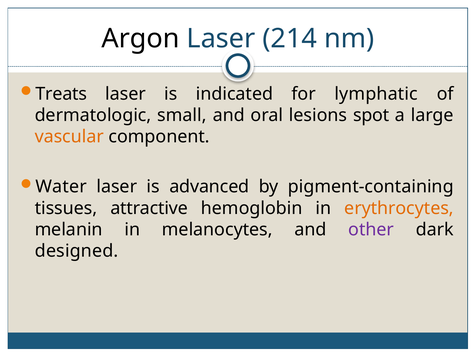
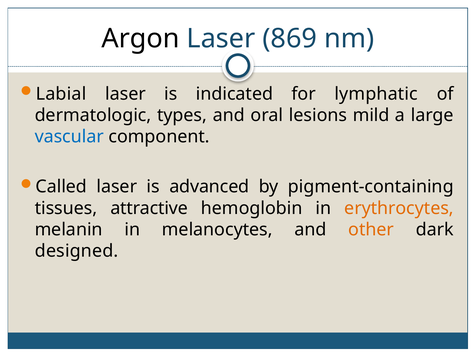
214: 214 -> 869
Treats: Treats -> Labial
small: small -> types
spot: spot -> mild
vascular colour: orange -> blue
Water: Water -> Called
other colour: purple -> orange
